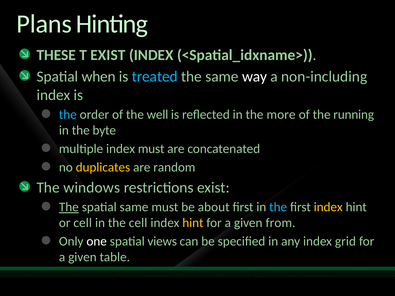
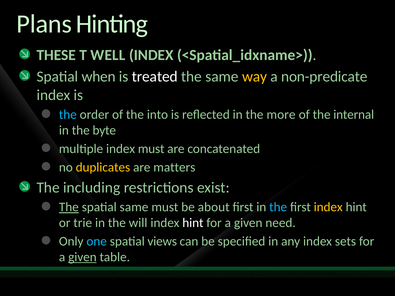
T EXIST: EXIST -> WELL
treated colour: light blue -> white
way colour: white -> yellow
non-including: non-including -> non-predicate
well: well -> into
running: running -> internal
random: random -> matters
windows: windows -> including
or cell: cell -> trie
the cell: cell -> will
hint at (193, 223) colour: yellow -> white
from: from -> need
one colour: white -> light blue
grid: grid -> sets
given at (82, 257) underline: none -> present
